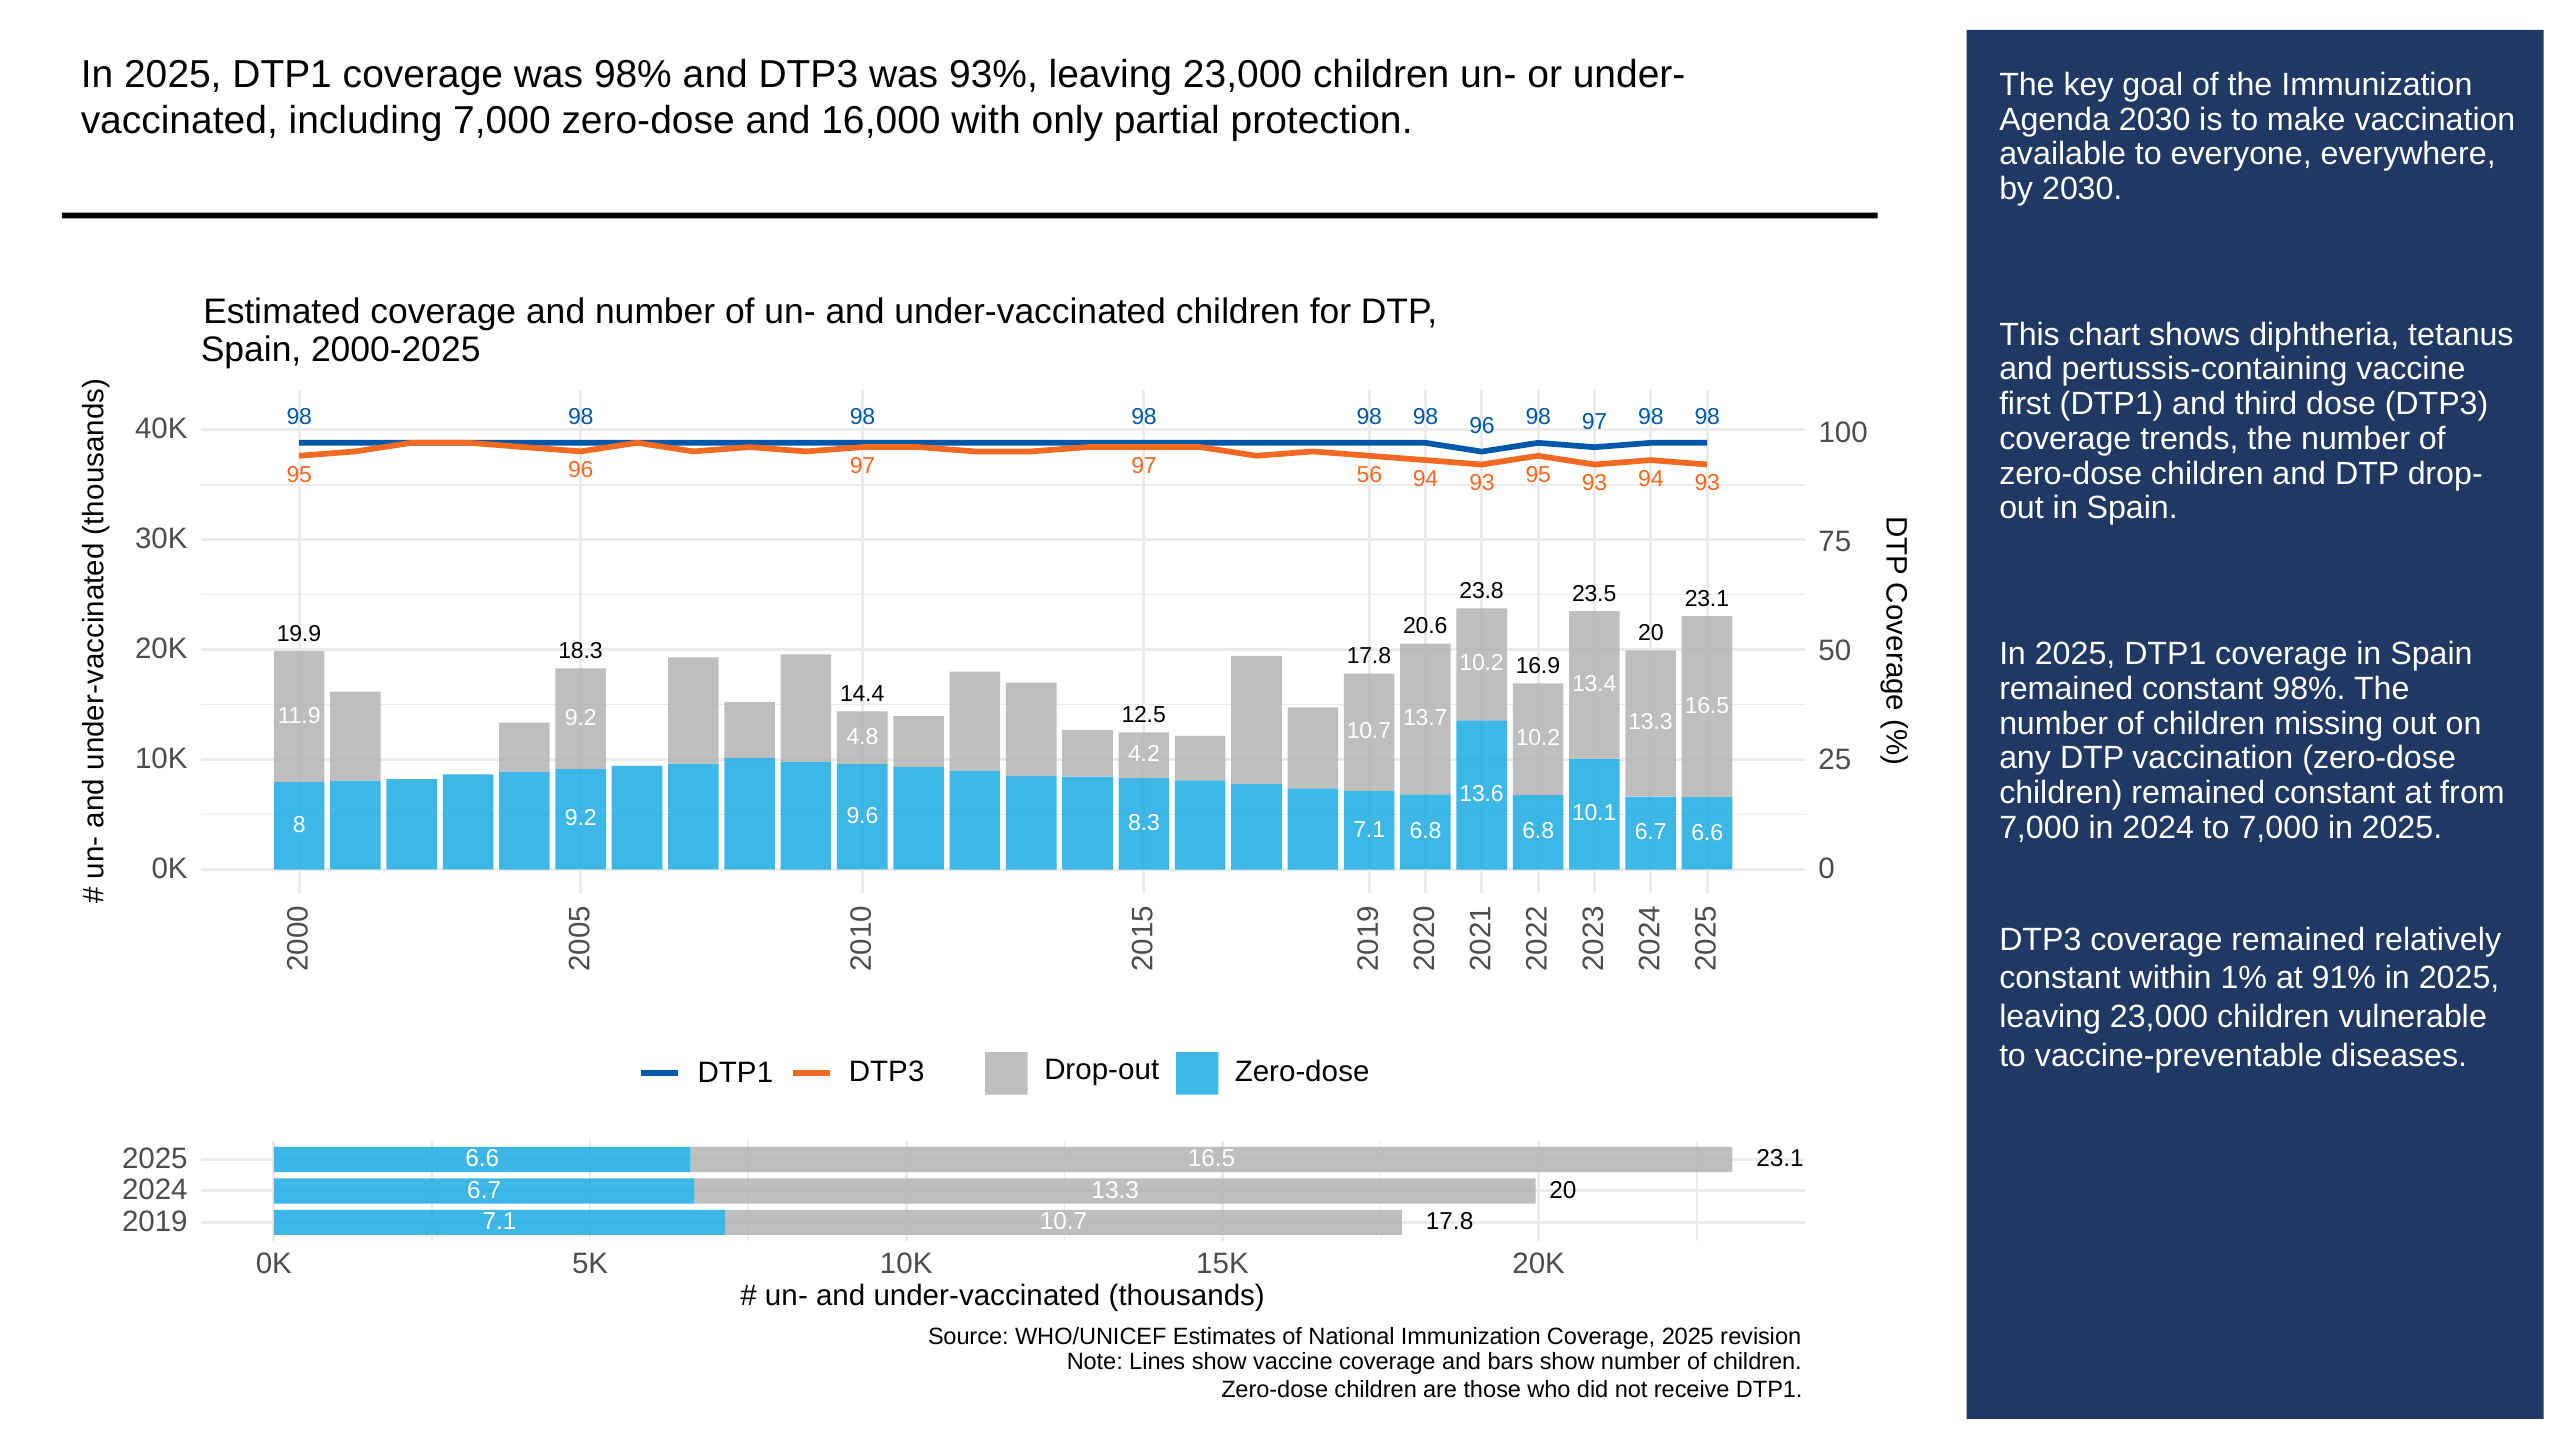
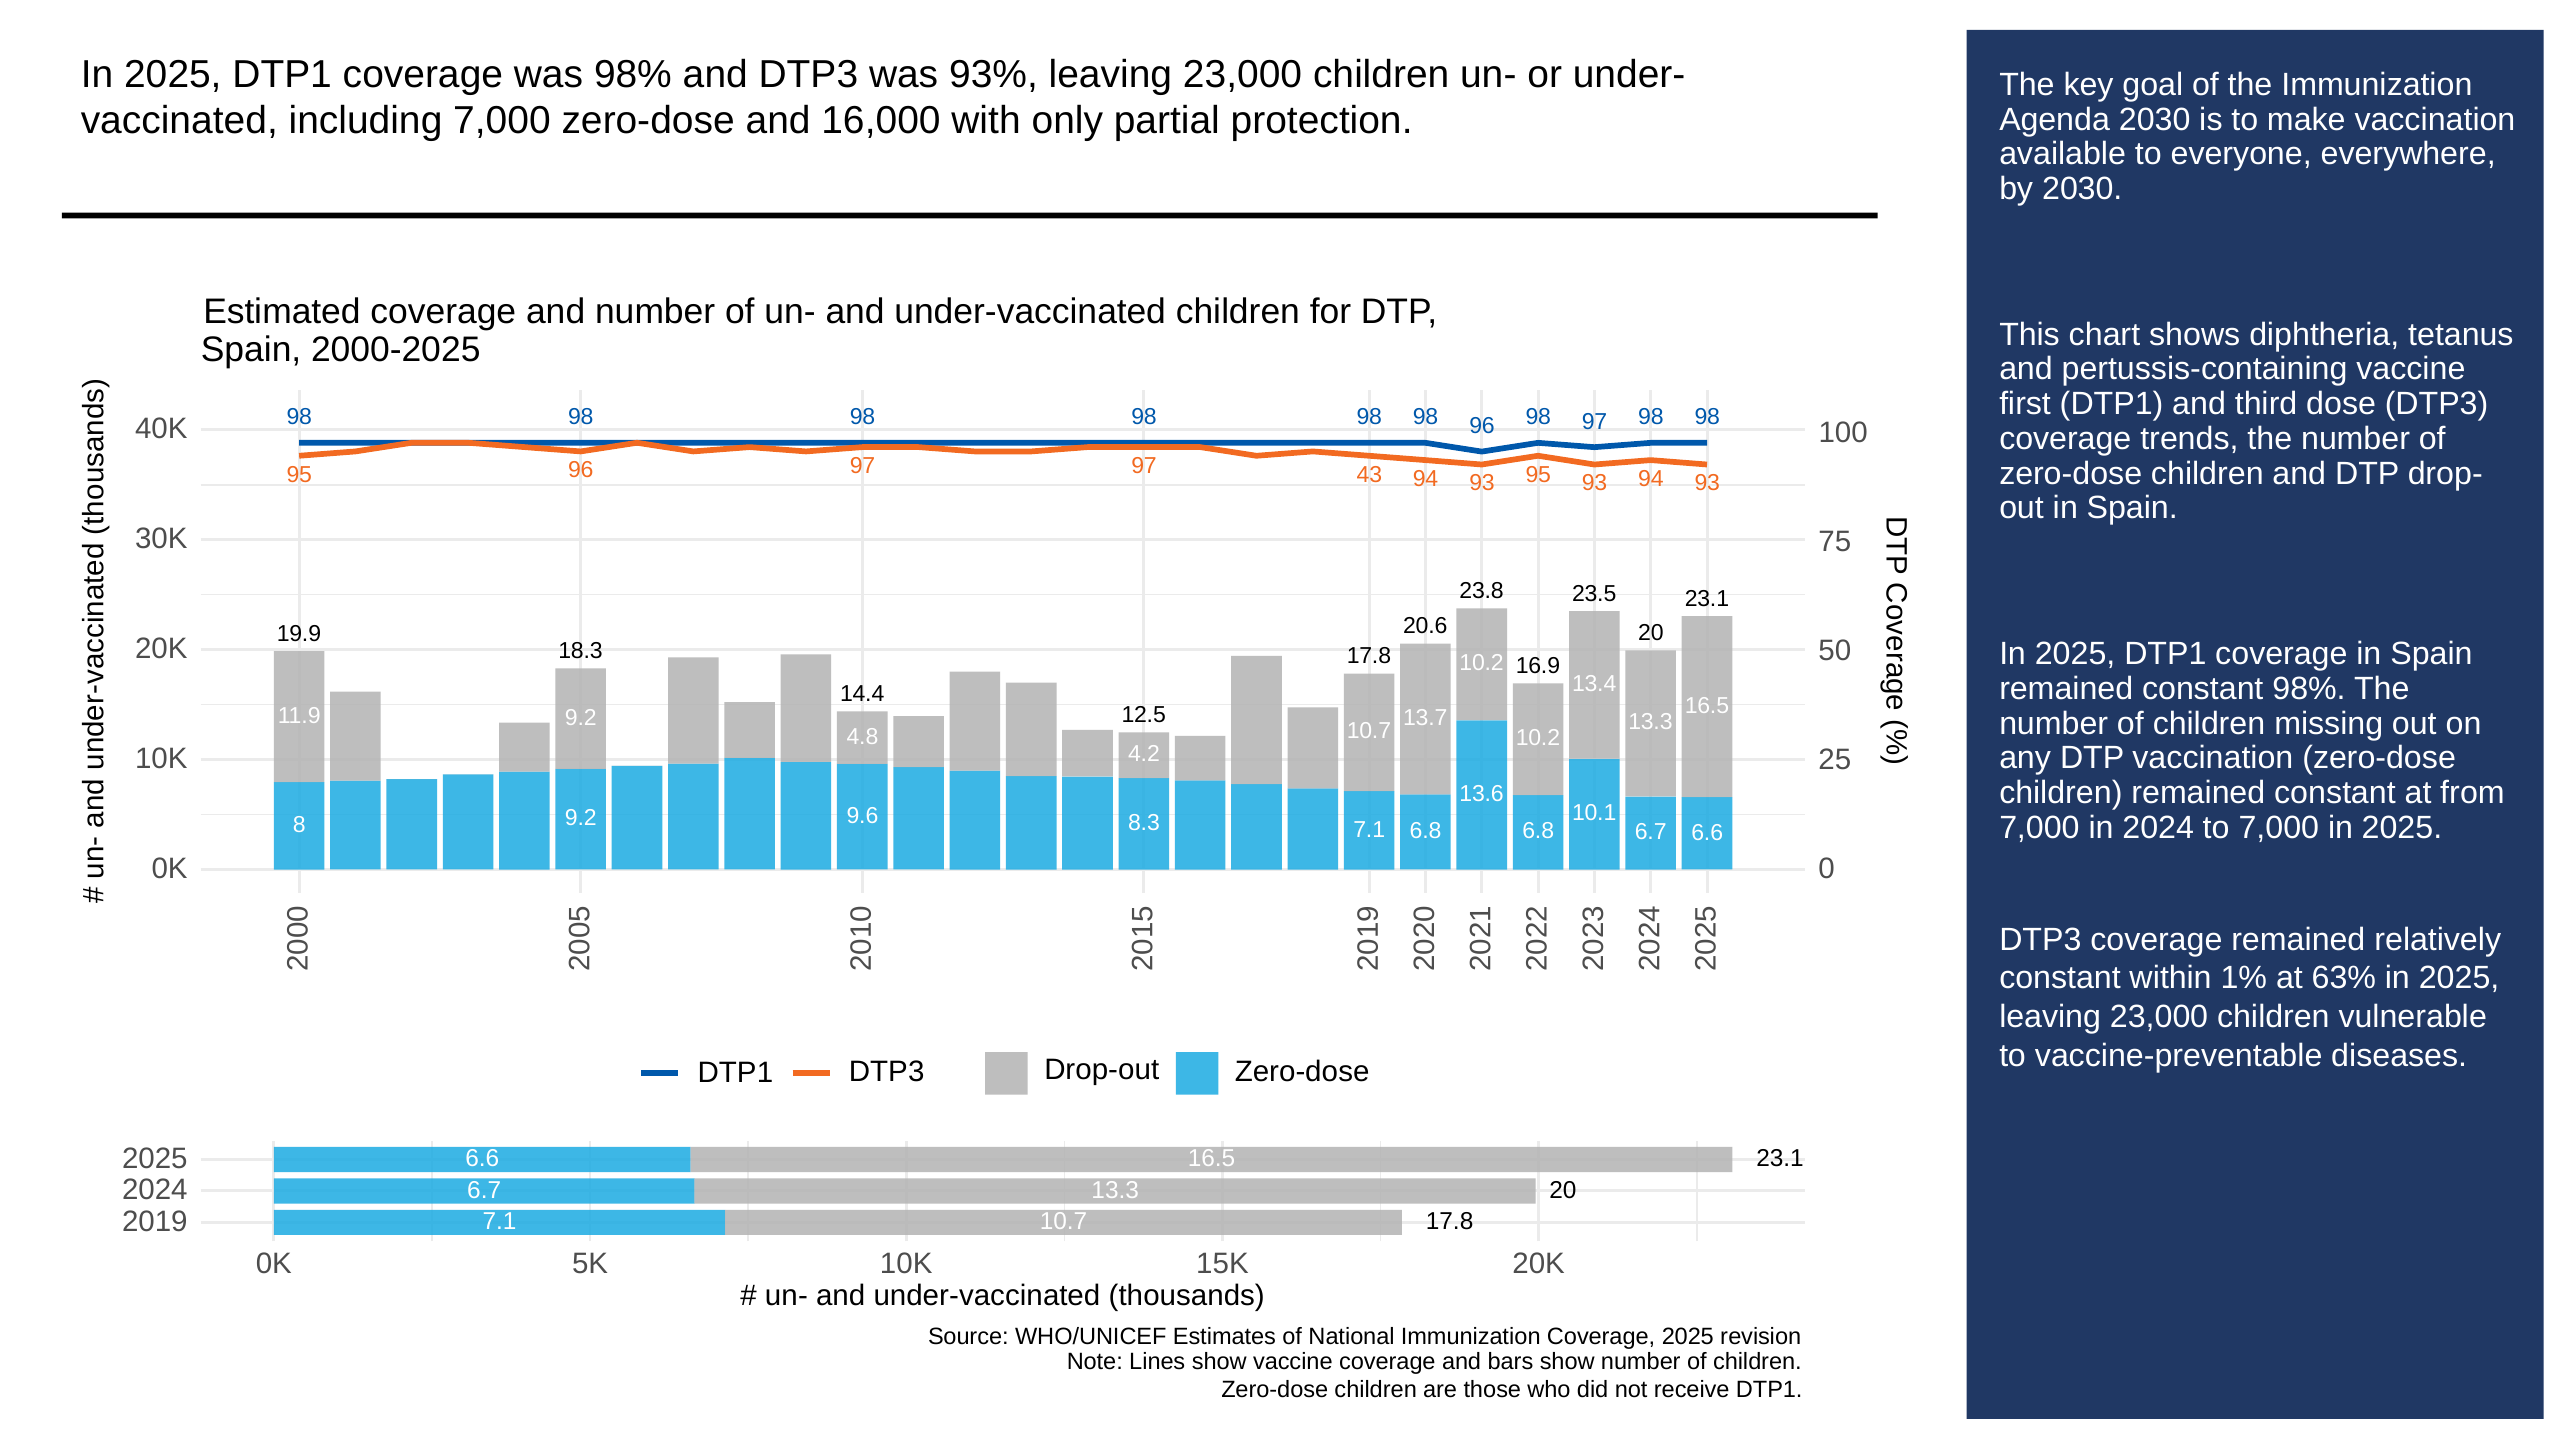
56: 56 -> 43
91%: 91% -> 63%
